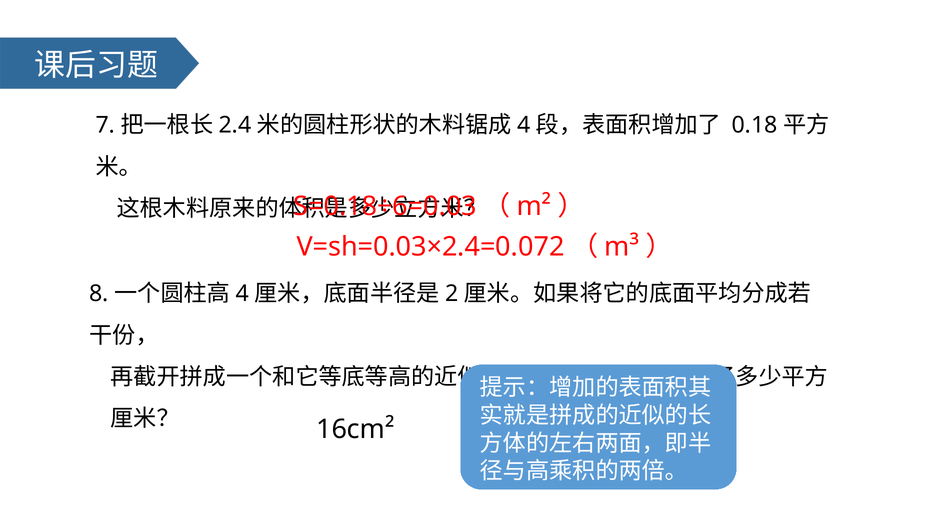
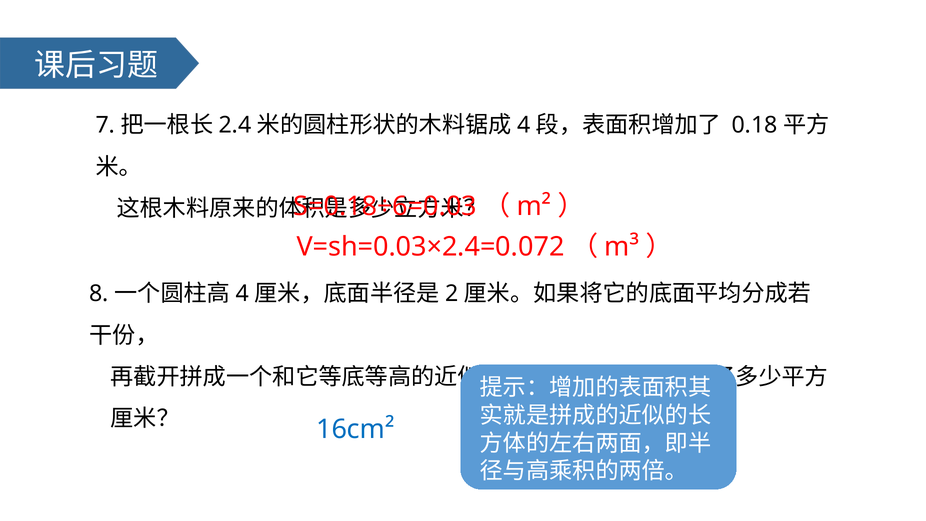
16cm² colour: black -> blue
